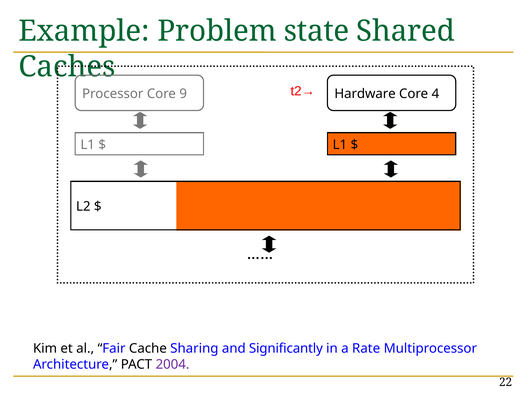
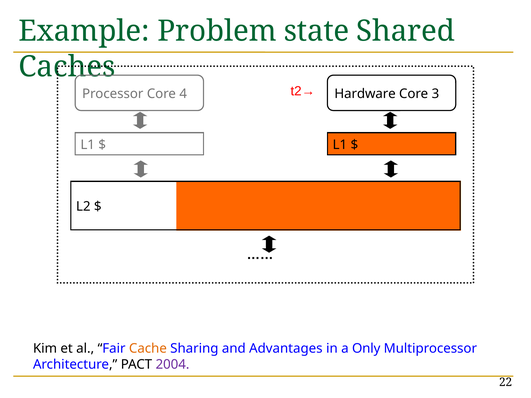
9: 9 -> 4
4: 4 -> 3
Cache colour: black -> orange
Significantly: Significantly -> Advantages
Rate: Rate -> Only
